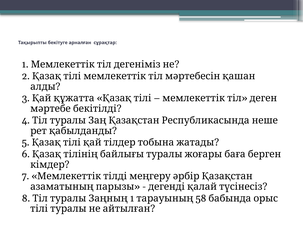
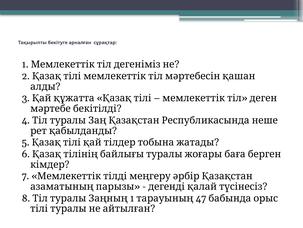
58: 58 -> 47
